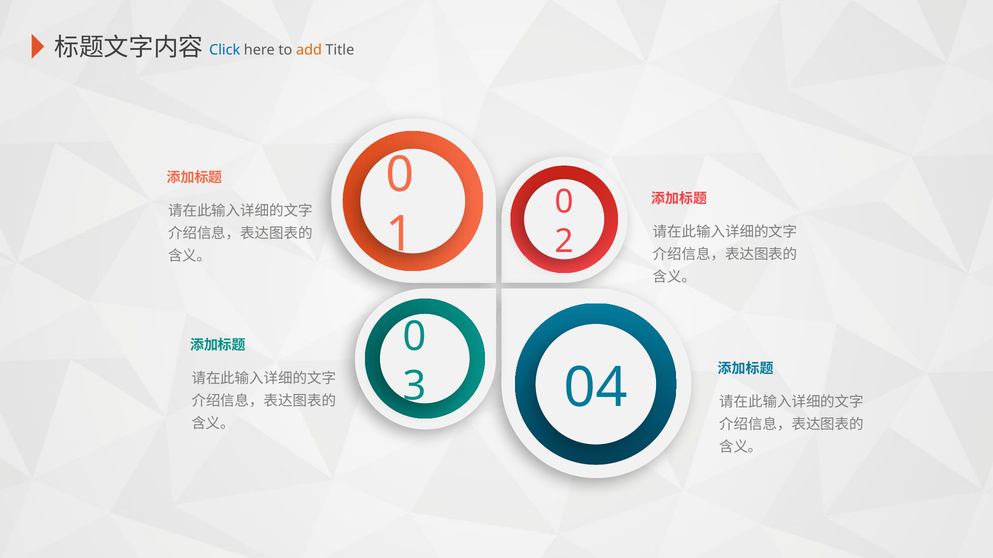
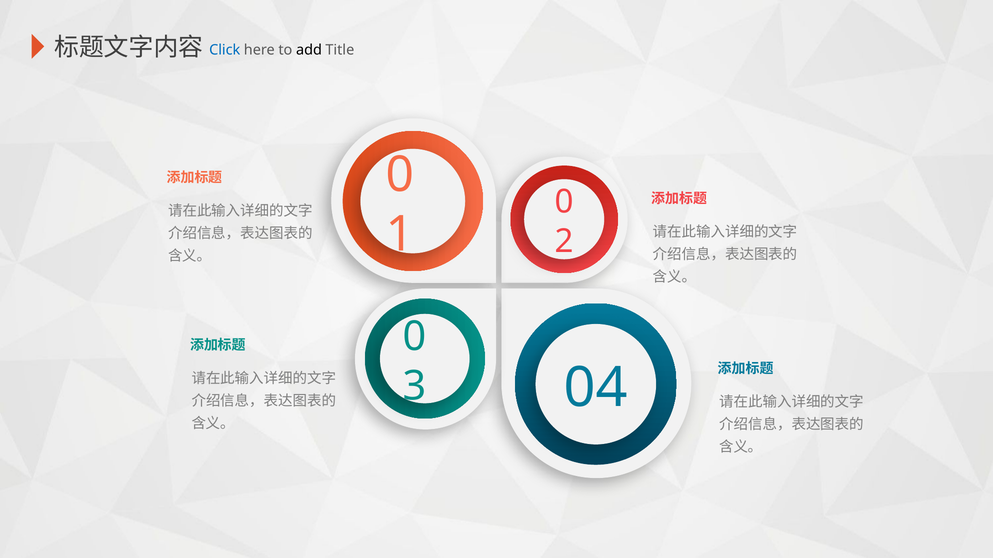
add colour: orange -> black
